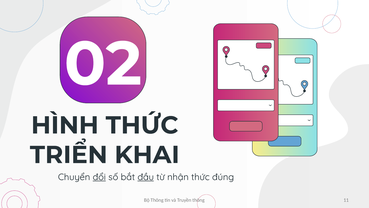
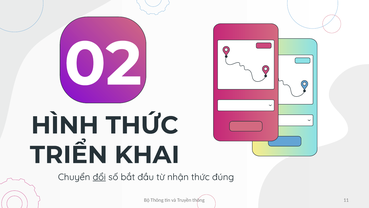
đầu underline: present -> none
